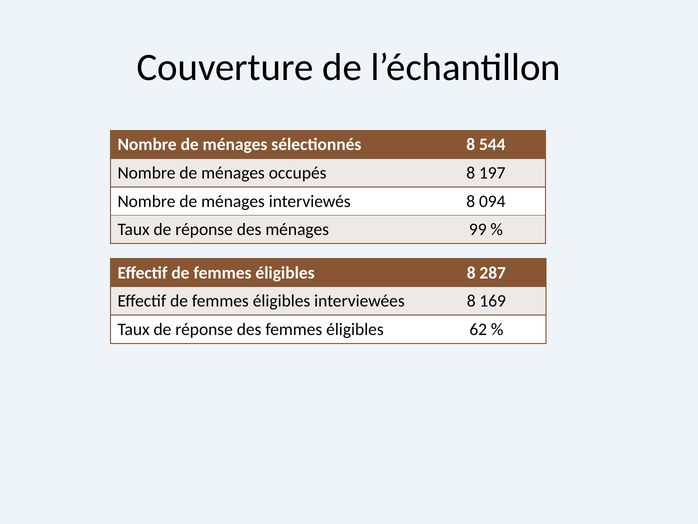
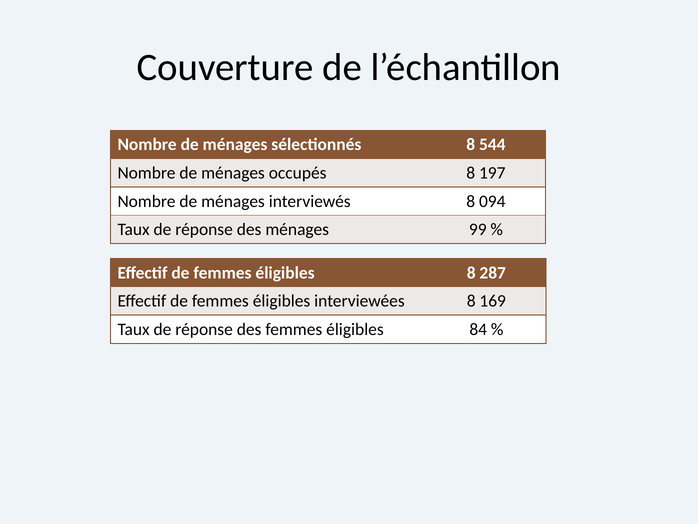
62: 62 -> 84
